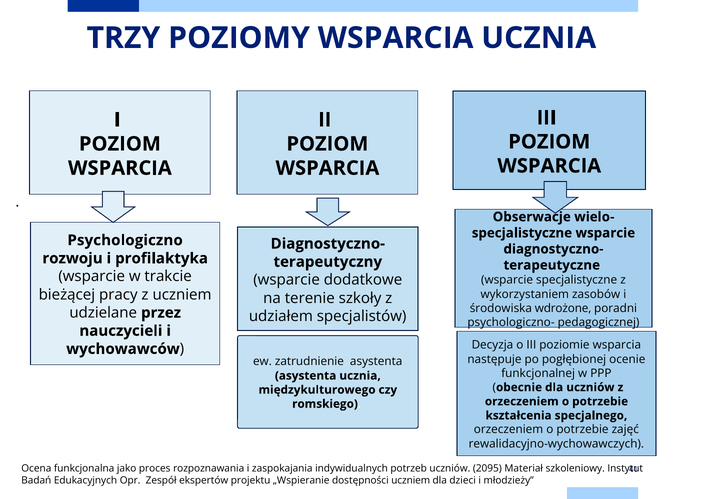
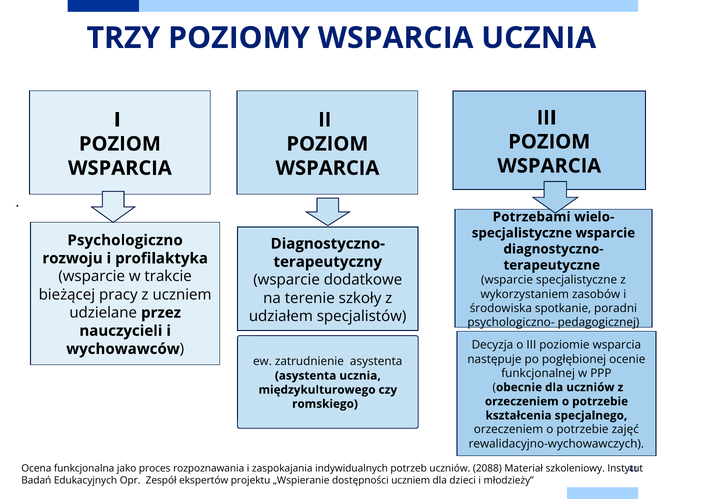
Obserwacje: Obserwacje -> Potrzebami
wdrożone: wdrożone -> spotkanie
2095: 2095 -> 2088
